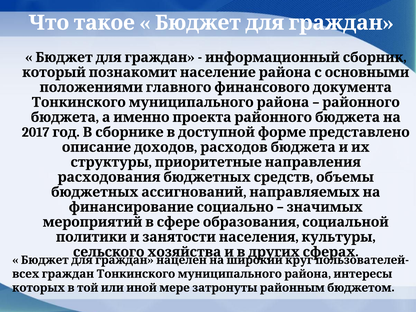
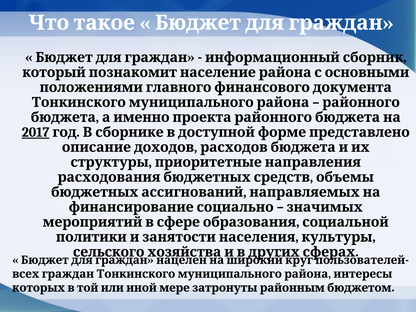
2017 underline: none -> present
